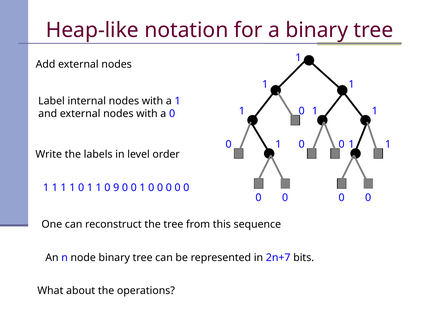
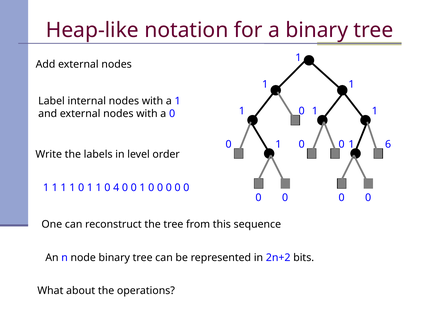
1 at (388, 144): 1 -> 6
9: 9 -> 4
2n+7: 2n+7 -> 2n+2
